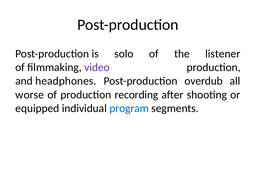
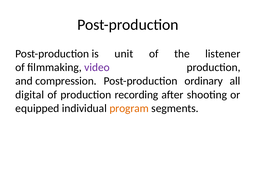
solo: solo -> unit
headphones: headphones -> compression
overdub: overdub -> ordinary
worse: worse -> digital
program colour: blue -> orange
